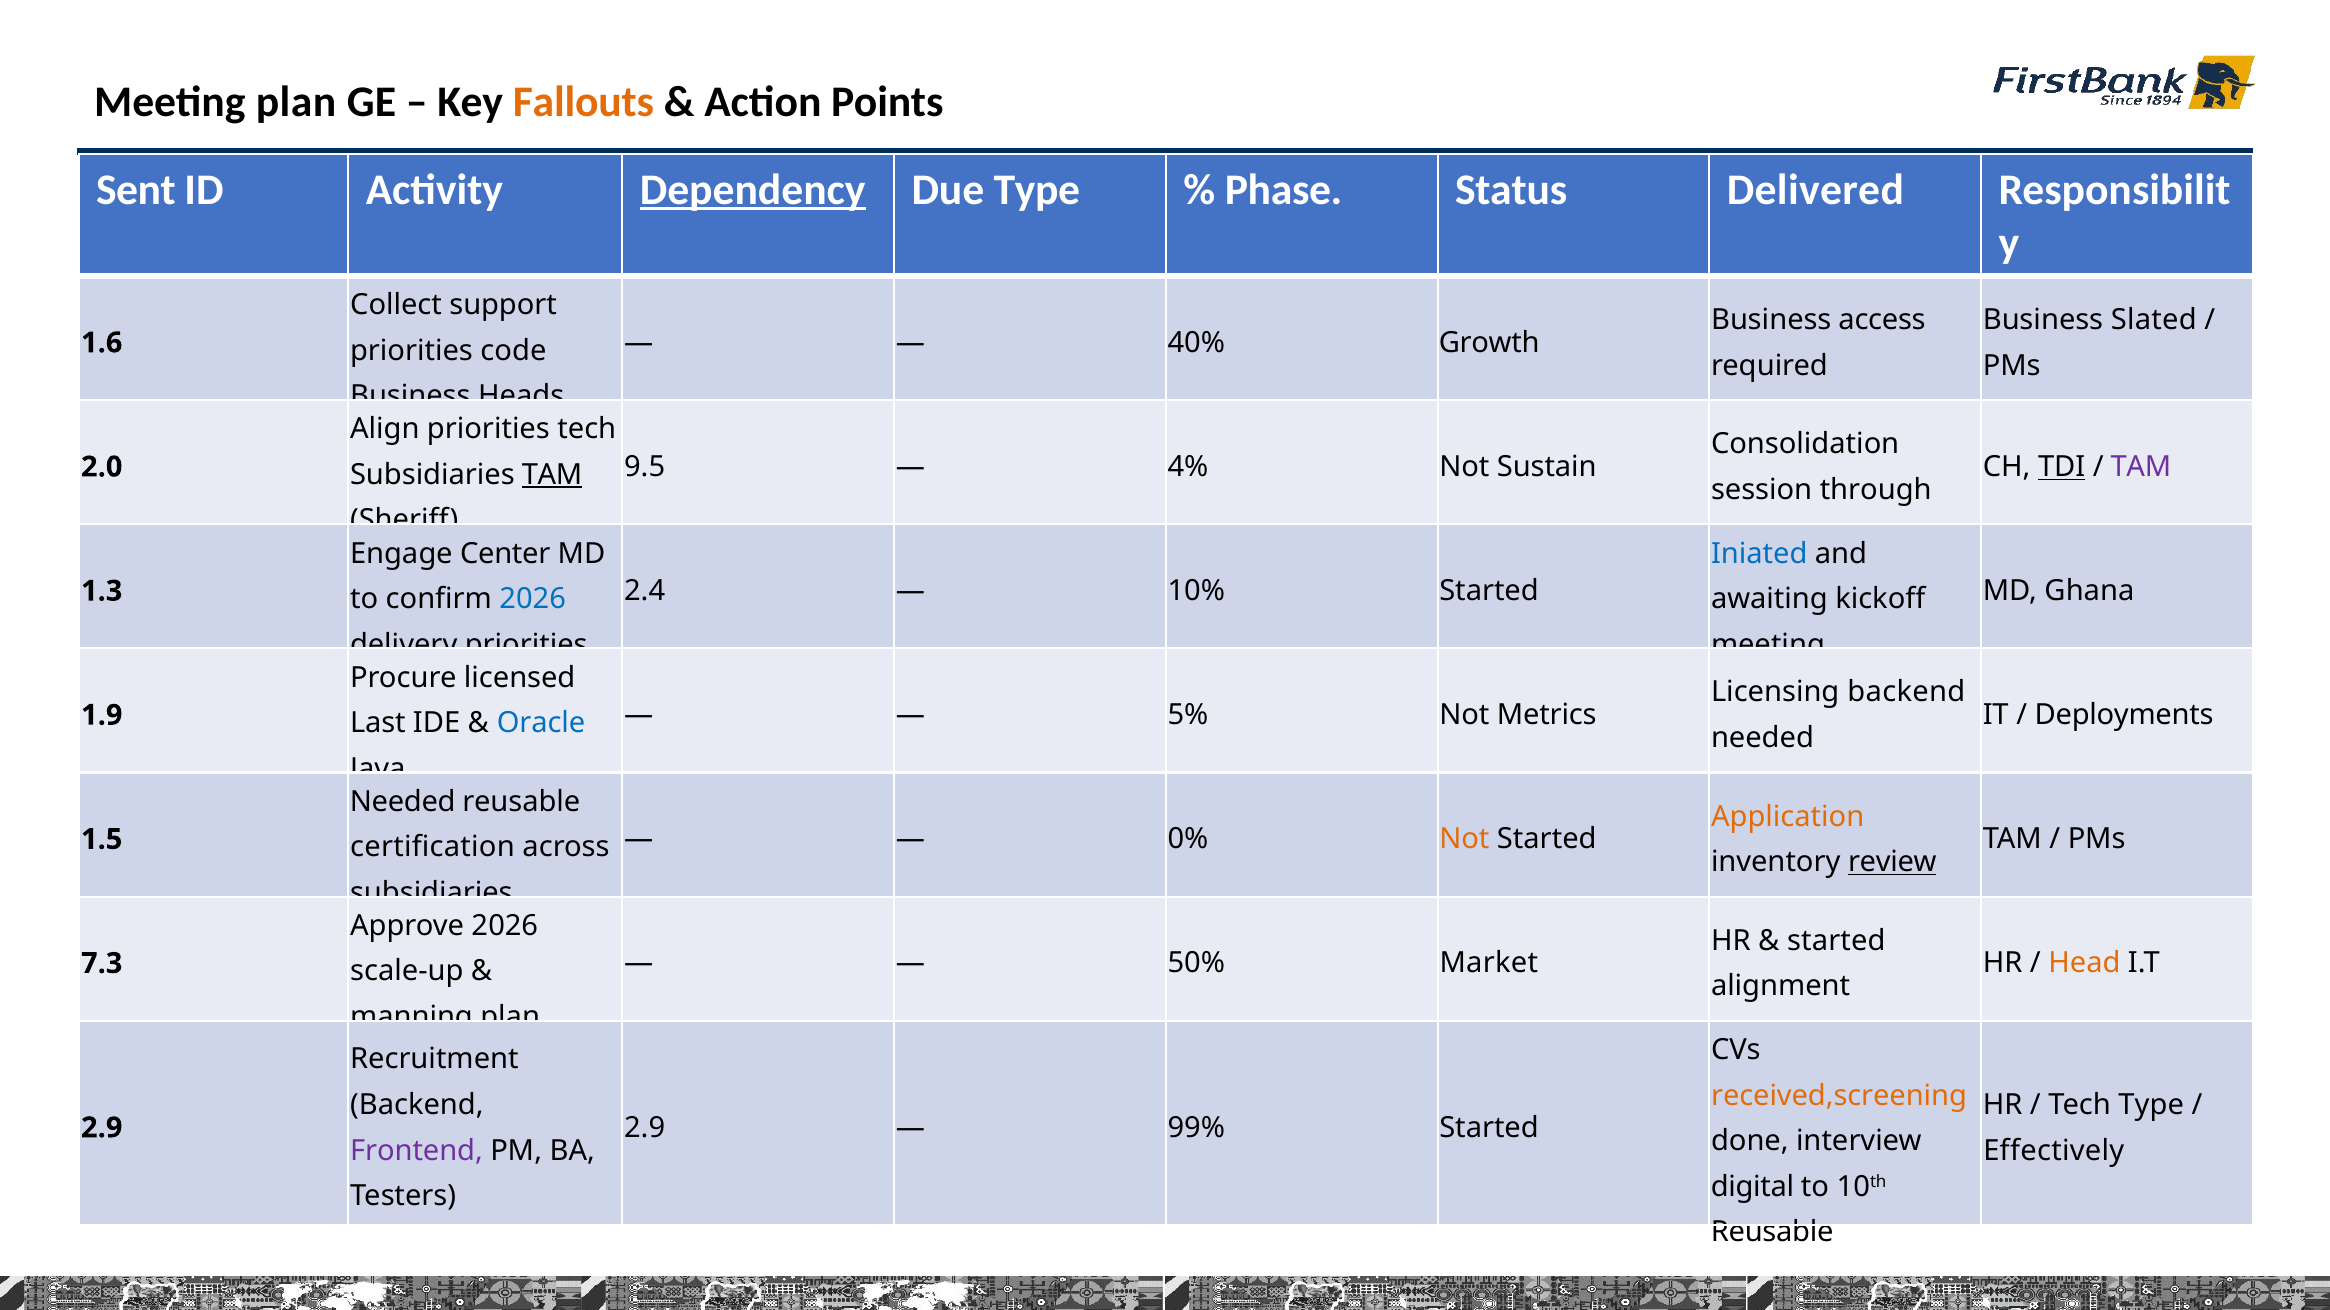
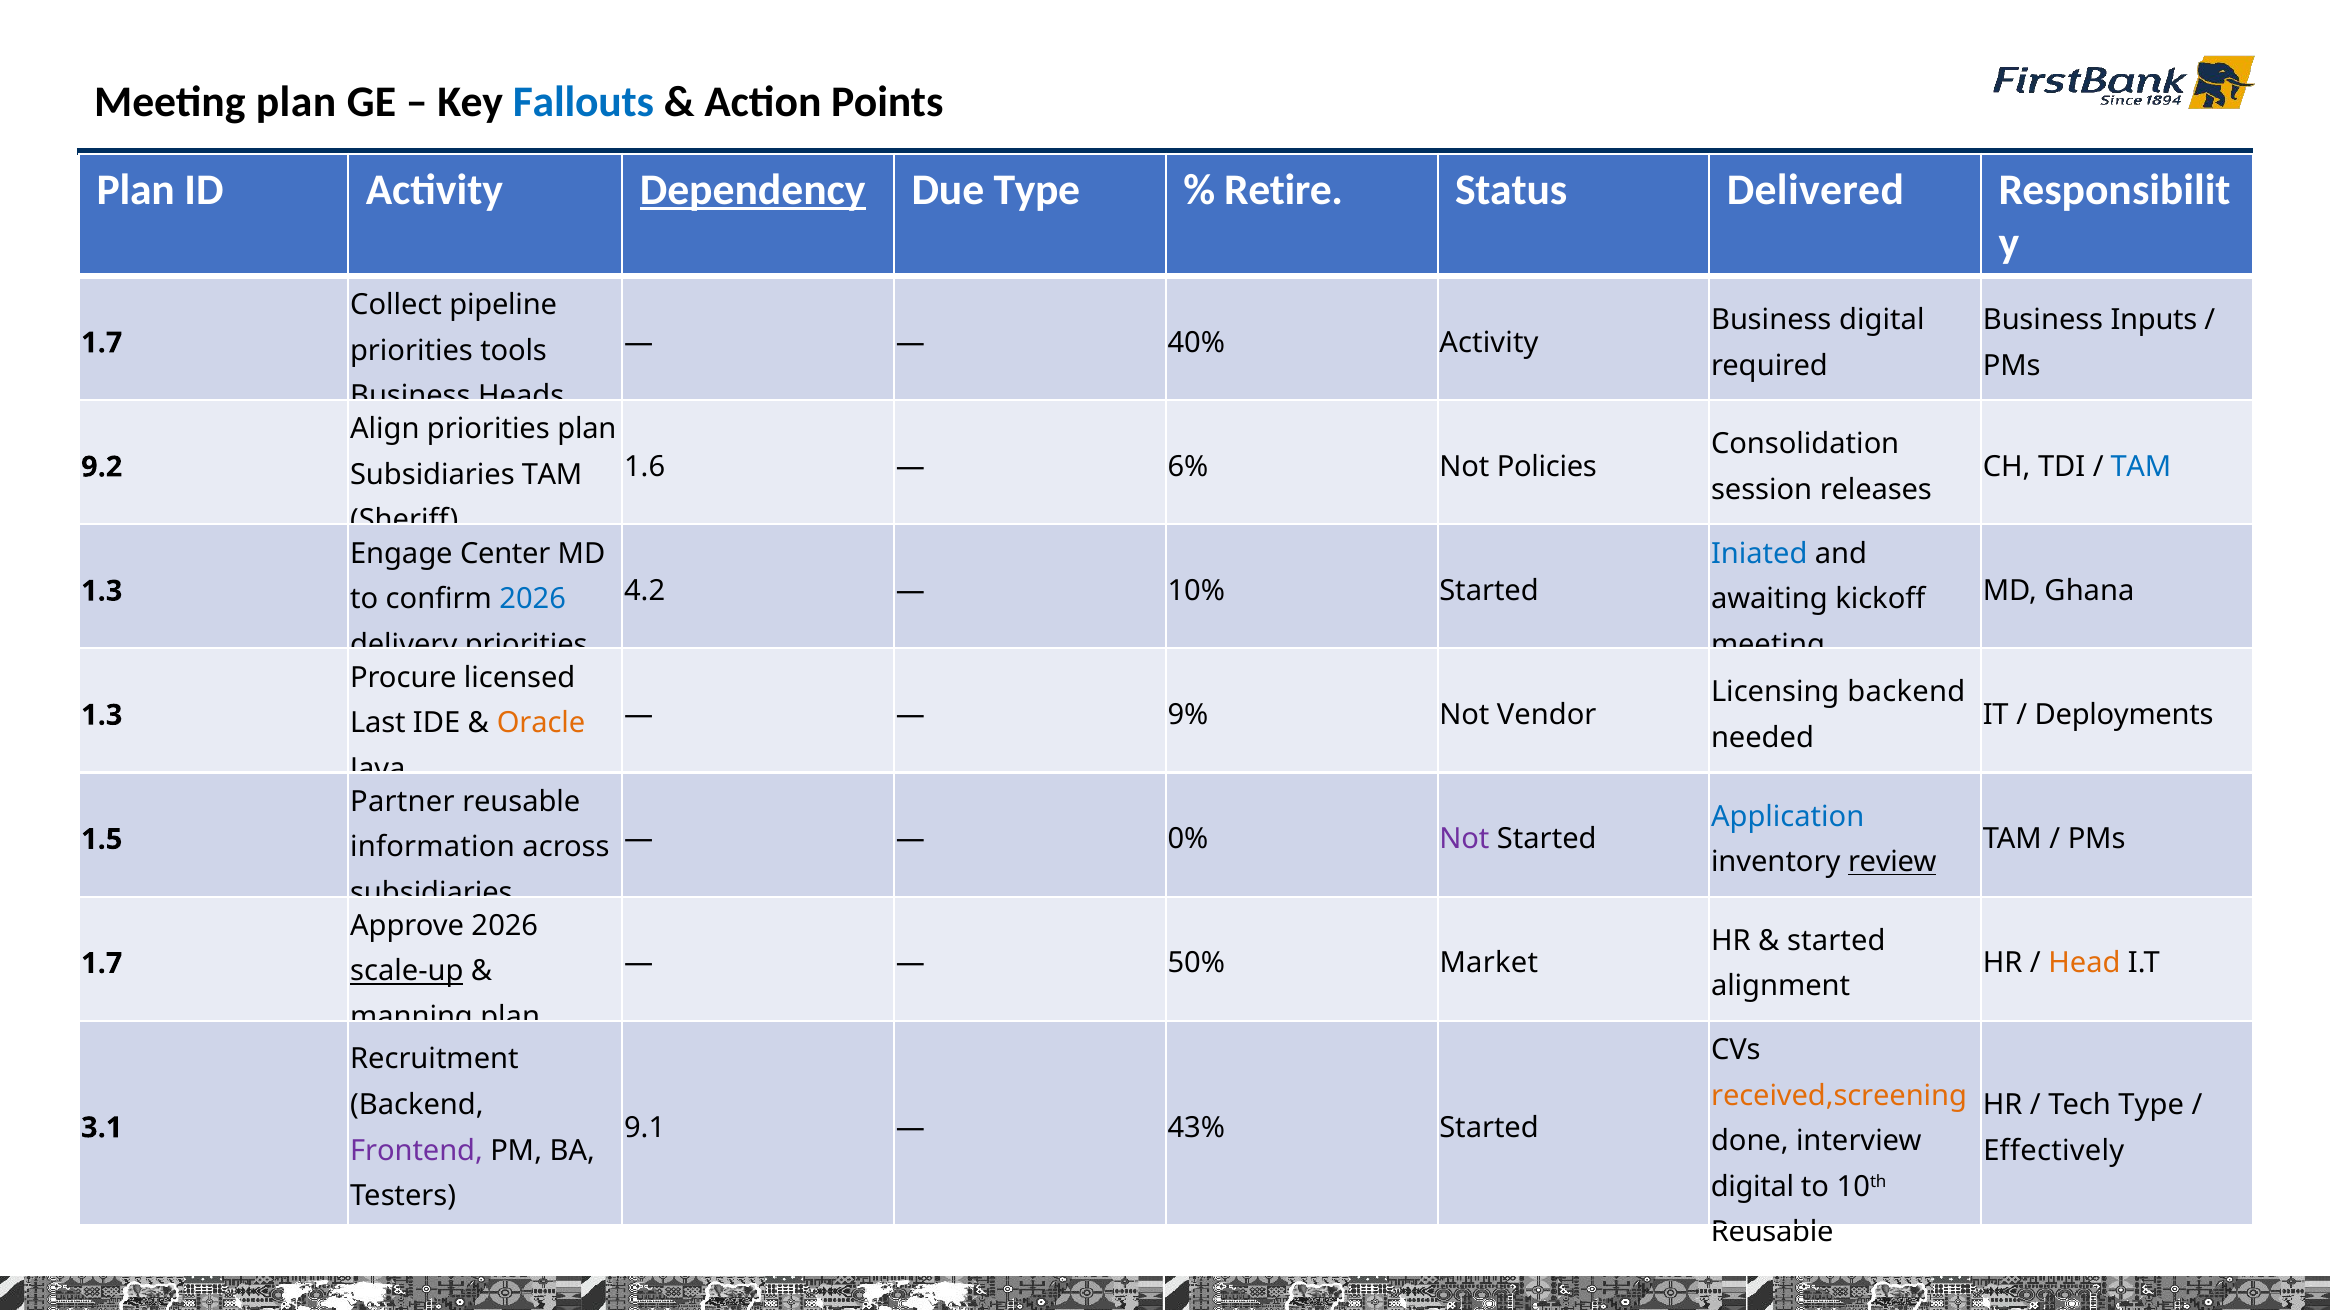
Fallouts colour: orange -> blue
Sent at (136, 190): Sent -> Plan
Phase: Phase -> Retire
support: support -> pipeline
Business access: access -> digital
Slated: Slated -> Inputs
40% Growth: Growth -> Activity
1.6 at (102, 343): 1.6 -> 1.7
code: code -> tools
priorities tech: tech -> plan
9.5: 9.5 -> 1.6
4%: 4% -> 6%
Sustain: Sustain -> Policies
TDI underline: present -> none
TAM at (2141, 467) colour: purple -> blue
2.0: 2.0 -> 9.2
TAM at (552, 475) underline: present -> none
through: through -> releases
2.4: 2.4 -> 4.2
5%: 5% -> 9%
Metrics: Metrics -> Vendor
1.9 at (102, 715): 1.9 -> 1.3
Oracle colour: blue -> orange
Needed at (403, 802): Needed -> Partner
Application colour: orange -> blue
Not at (1464, 840) colour: orange -> purple
certification: certification -> information
7.3 at (102, 964): 7.3 -> 1.7
scale‑up underline: none -> present
2.9 at (645, 1128): 2.9 -> 9.1
99%: 99% -> 43%
2.9 at (102, 1128): 2.9 -> 3.1
